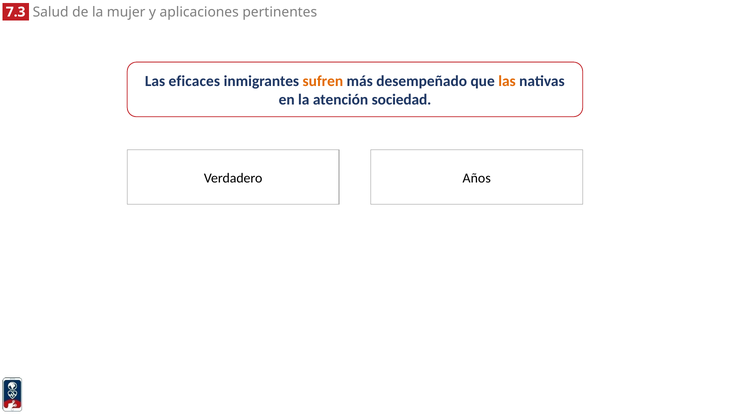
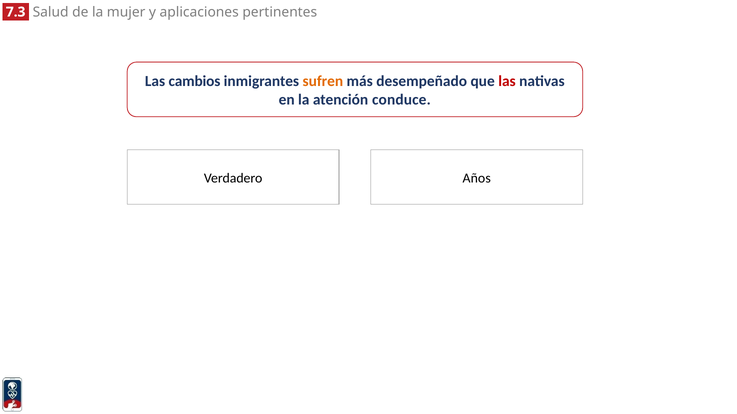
eficaces: eficaces -> cambios
las at (507, 81) colour: orange -> red
sociedad: sociedad -> conduce
